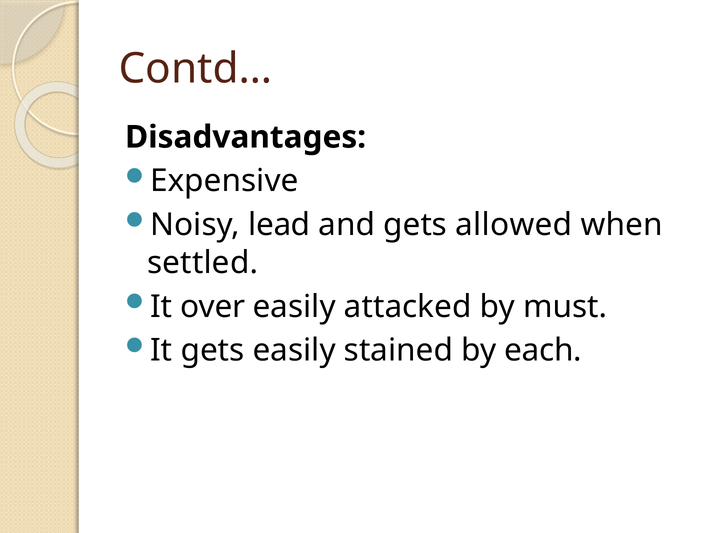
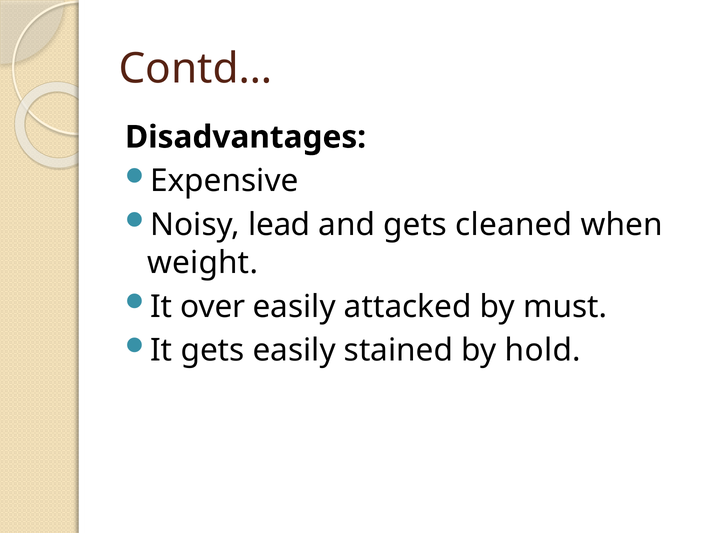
allowed: allowed -> cleaned
settled: settled -> weight
each: each -> hold
